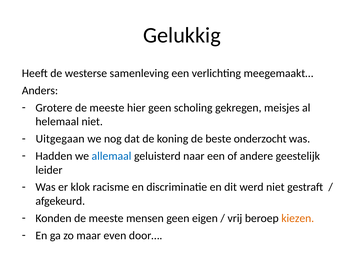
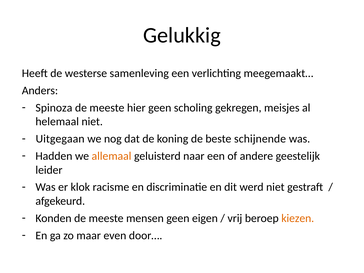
Grotere: Grotere -> Spinoza
onderzocht: onderzocht -> schijnende
allemaal colour: blue -> orange
